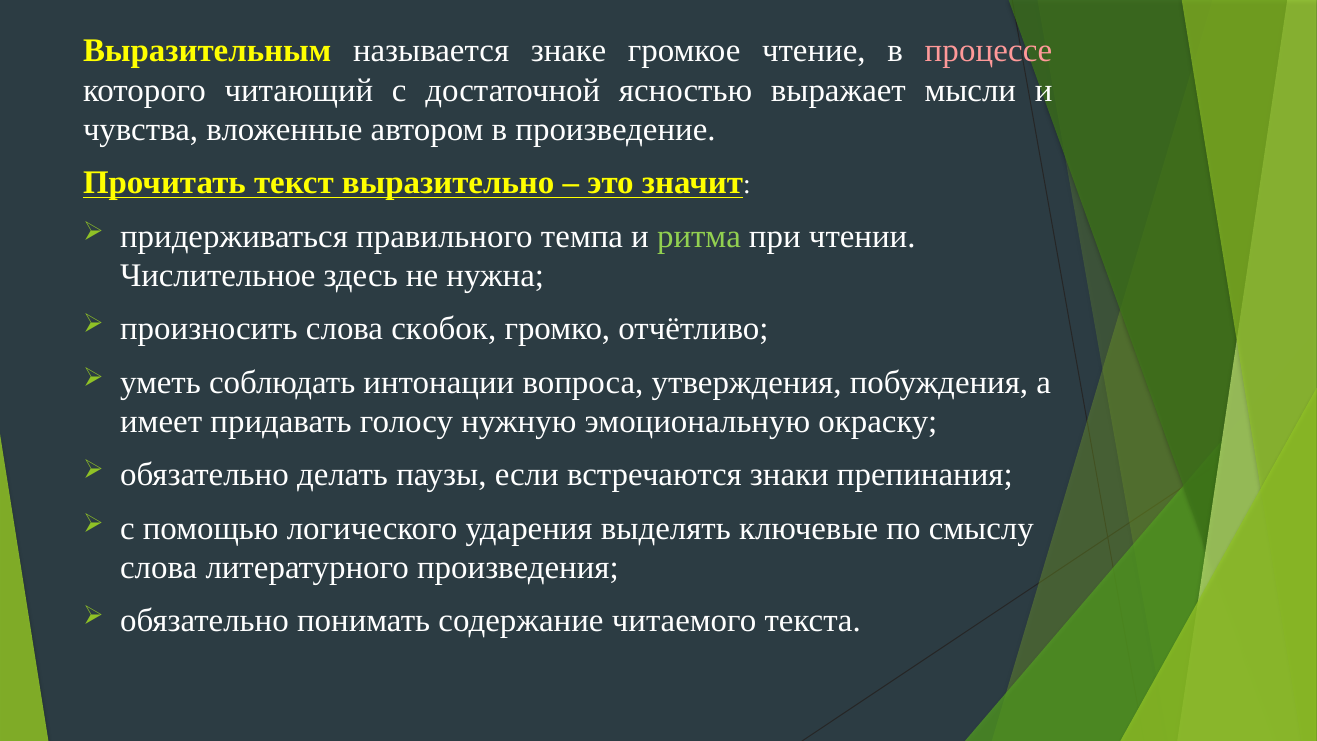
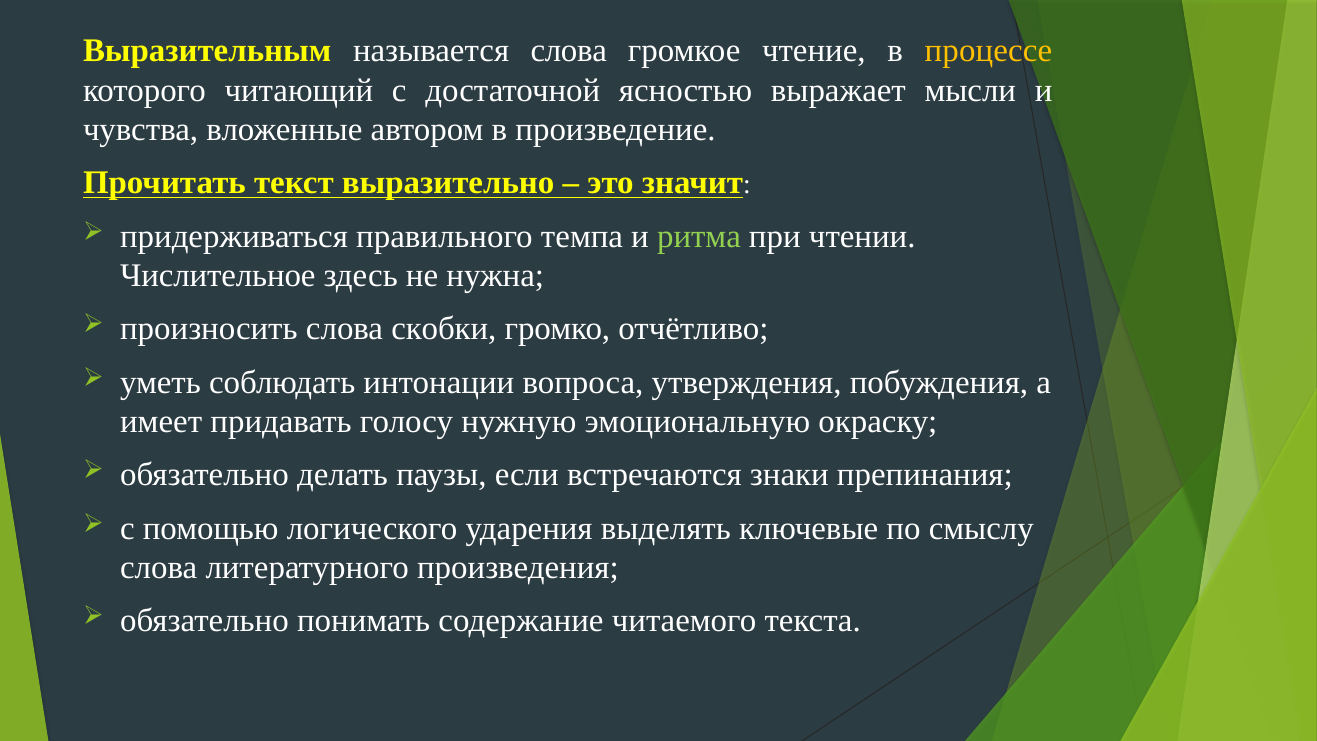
называется знаке: знаке -> слова
процессе colour: pink -> yellow
скобок: скобок -> скобки
